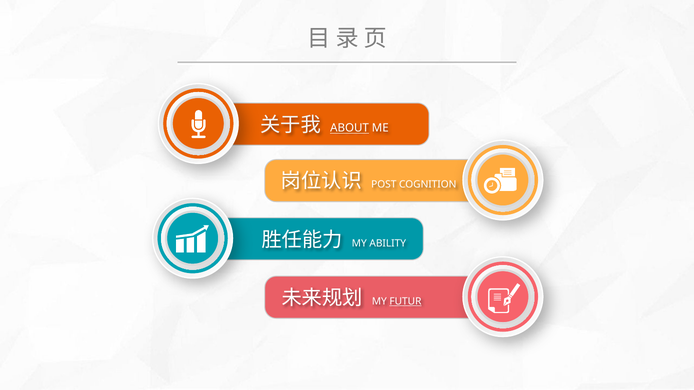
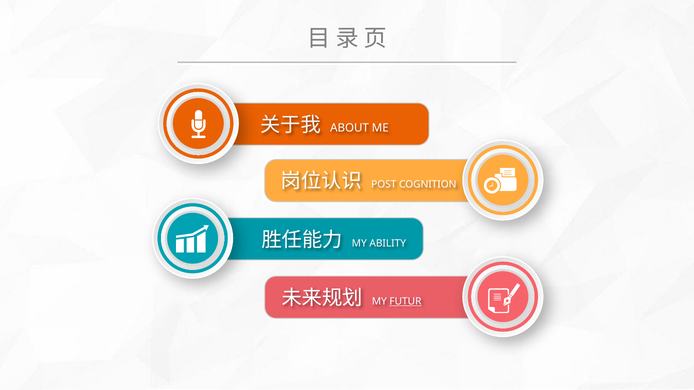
ABOUT underline: present -> none
